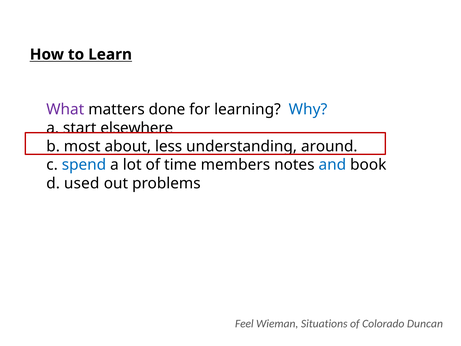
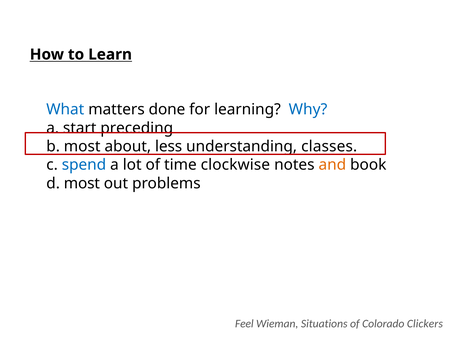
What colour: purple -> blue
elsewhere: elsewhere -> preceding
around: around -> classes
members: members -> clockwise
and colour: blue -> orange
d used: used -> most
Duncan: Duncan -> Clickers
